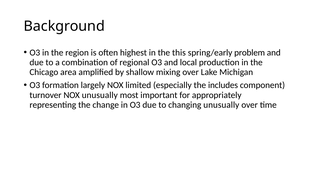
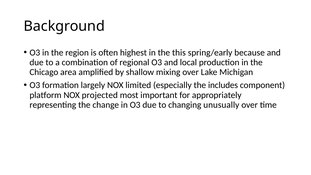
problem: problem -> because
turnover: turnover -> platform
NOX unusually: unusually -> projected
